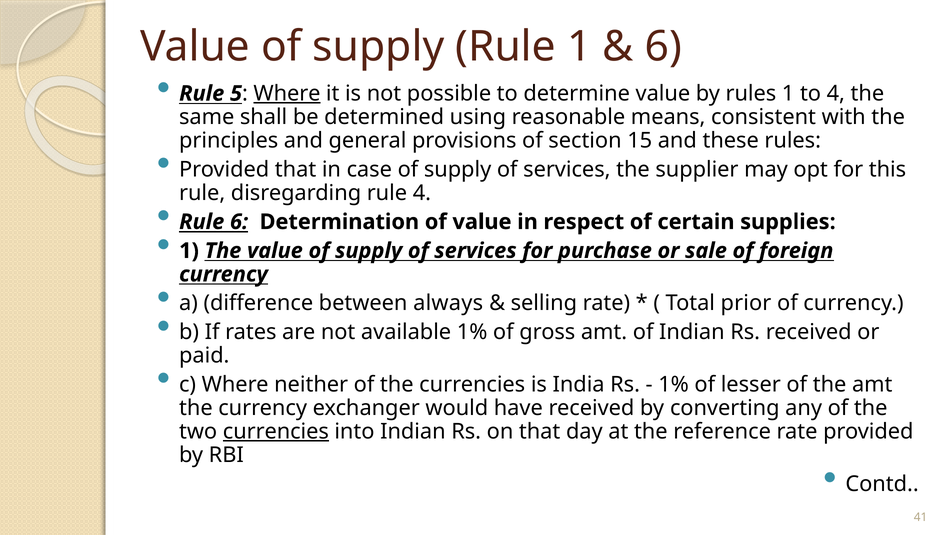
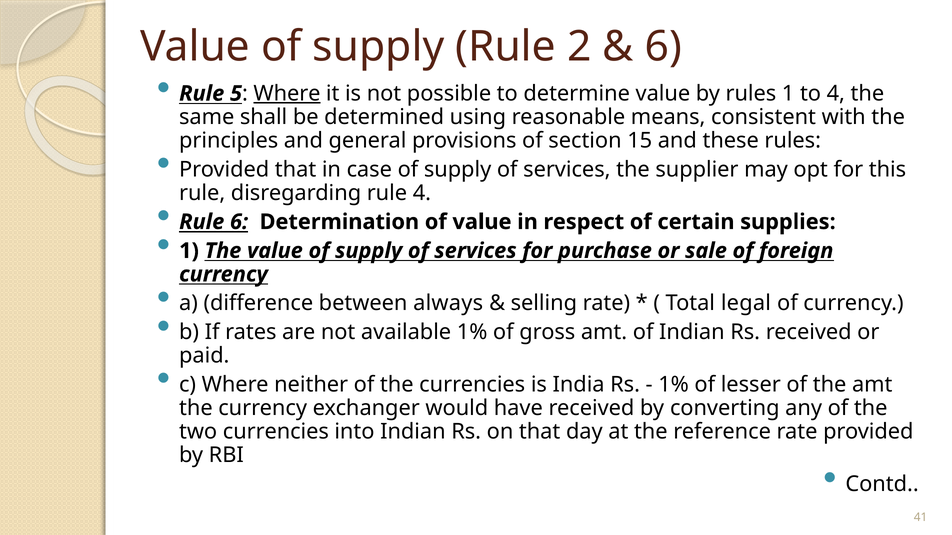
Rule 1: 1 -> 2
prior: prior -> legal
currencies at (276, 432) underline: present -> none
